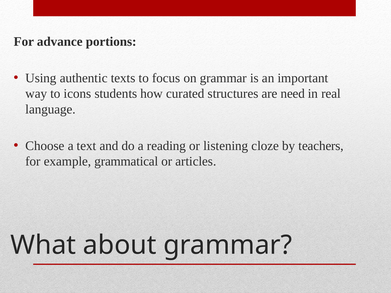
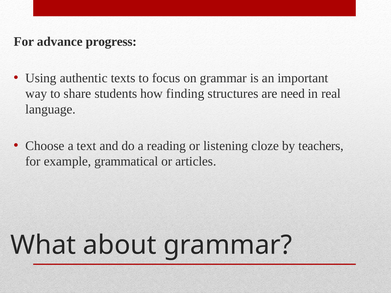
portions: portions -> progress
icons: icons -> share
curated: curated -> finding
